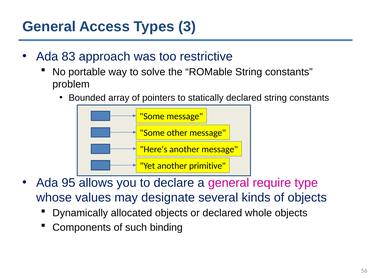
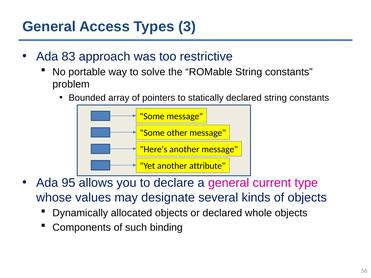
primitive: primitive -> attribute
require: require -> current
